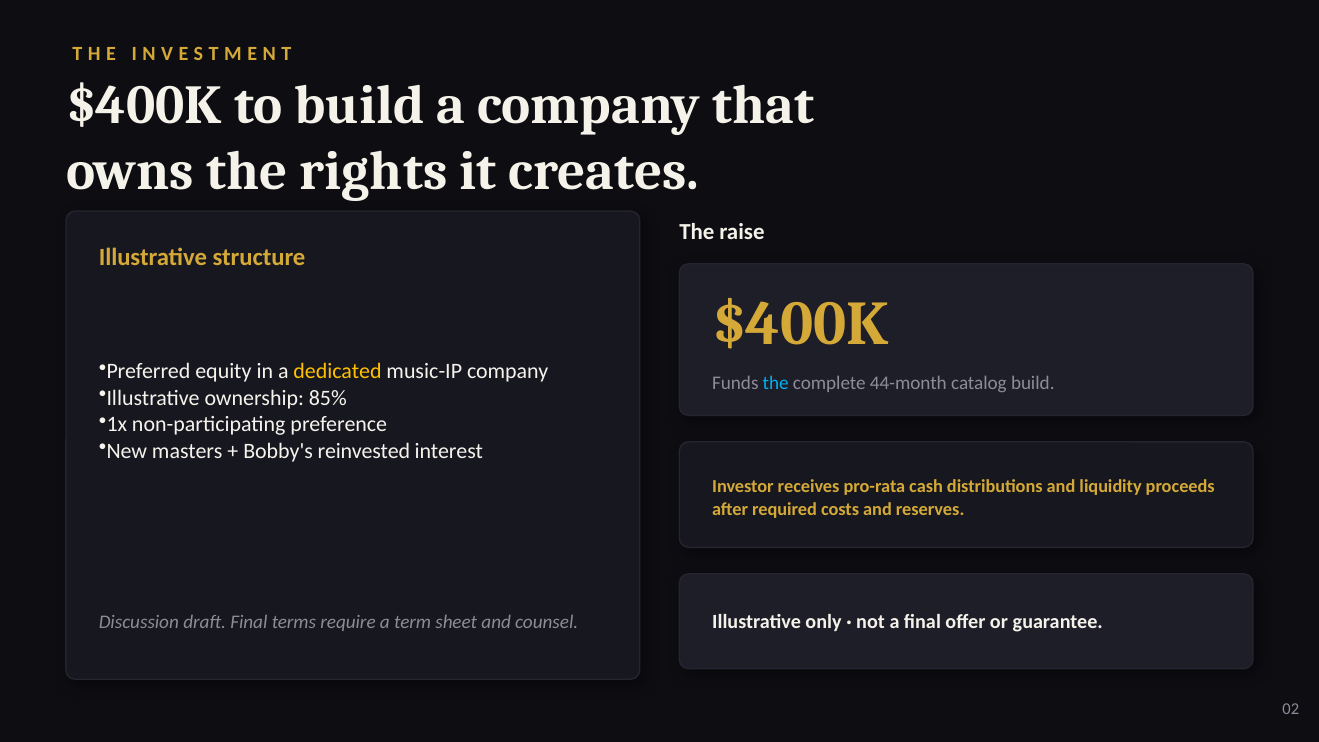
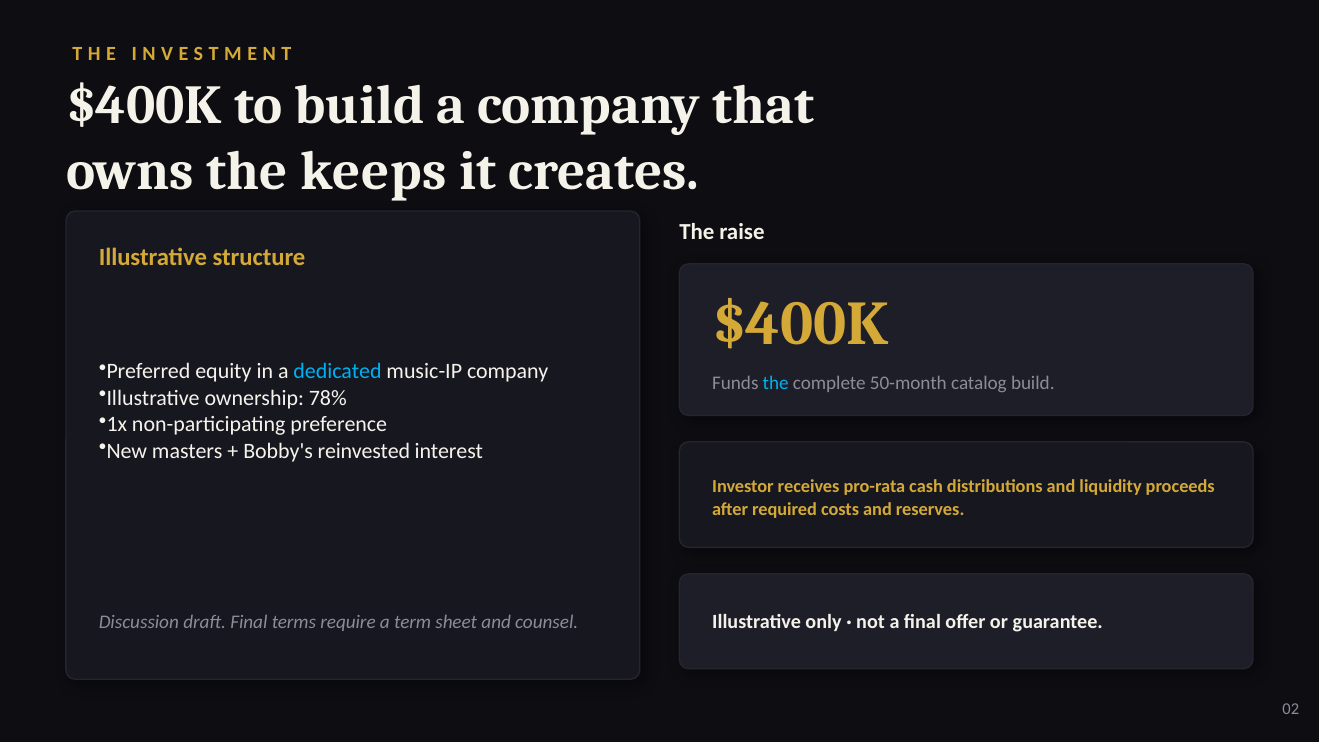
rights: rights -> keeps
dedicated colour: yellow -> light blue
44-month: 44-month -> 50-month
85%: 85% -> 78%
